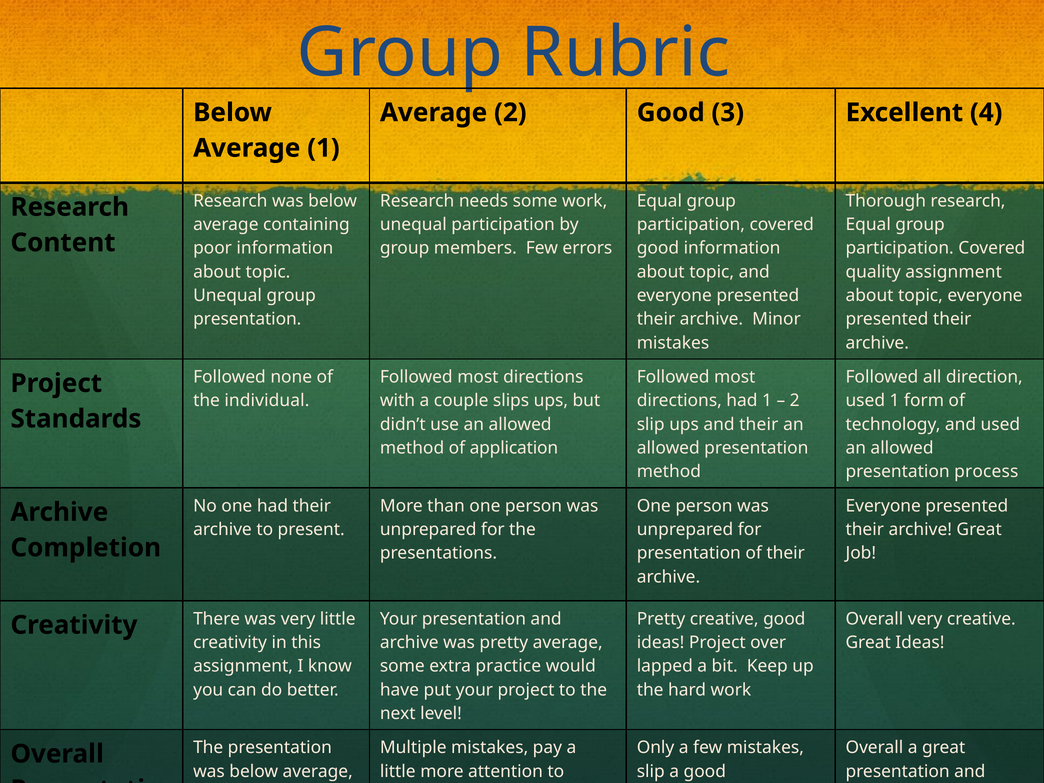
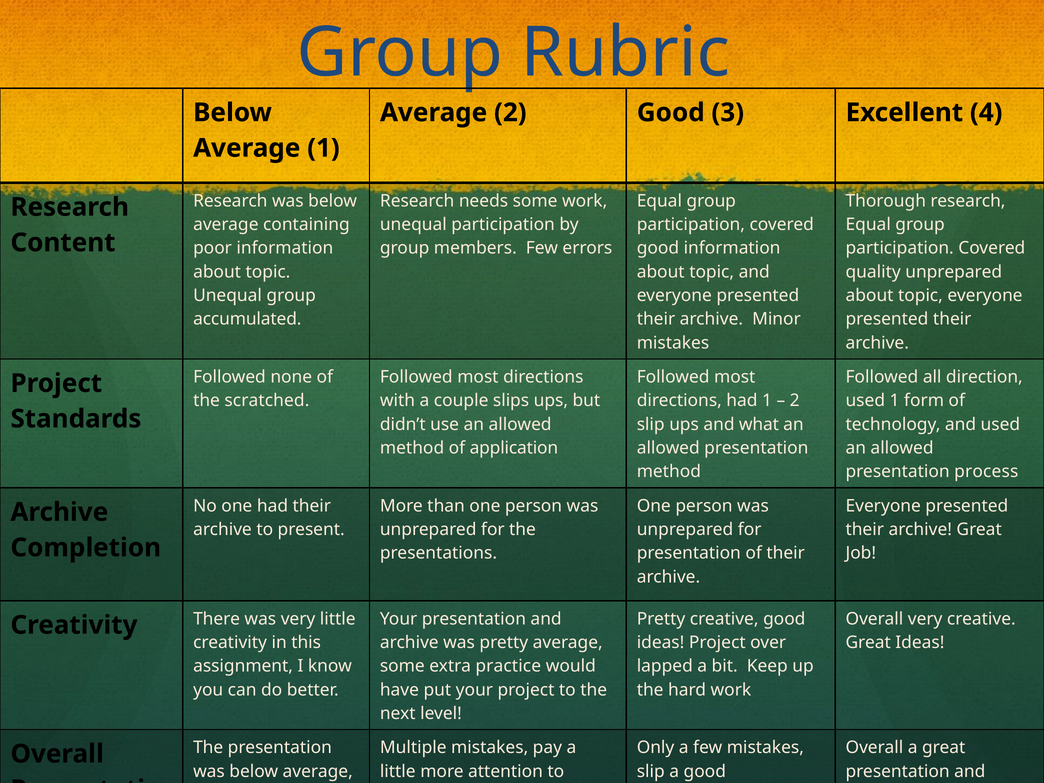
quality assignment: assignment -> unprepared
presentation at (247, 319): presentation -> accumulated
individual: individual -> scratched
and their: their -> what
